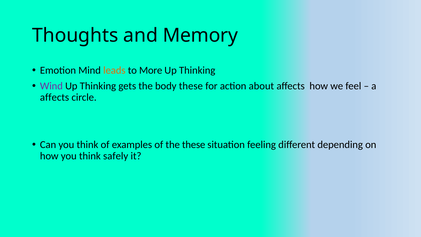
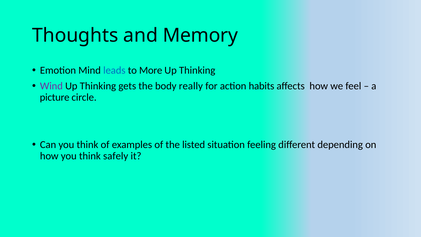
leads colour: orange -> blue
body these: these -> really
about: about -> habits
affects at (55, 97): affects -> picture
the these: these -> listed
